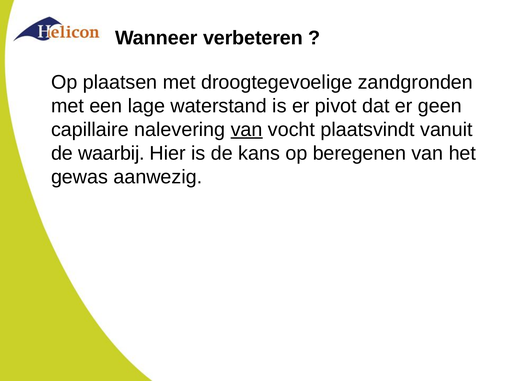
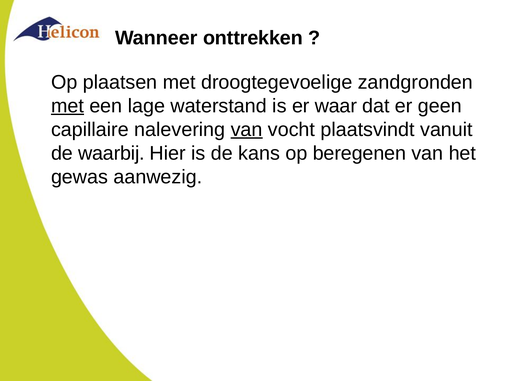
verbeteren: verbeteren -> onttrekken
met at (67, 106) underline: none -> present
pivot: pivot -> waar
